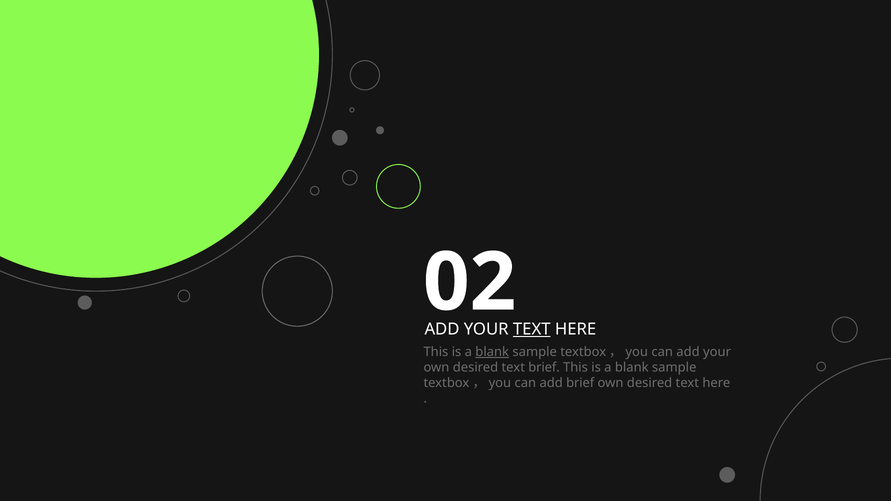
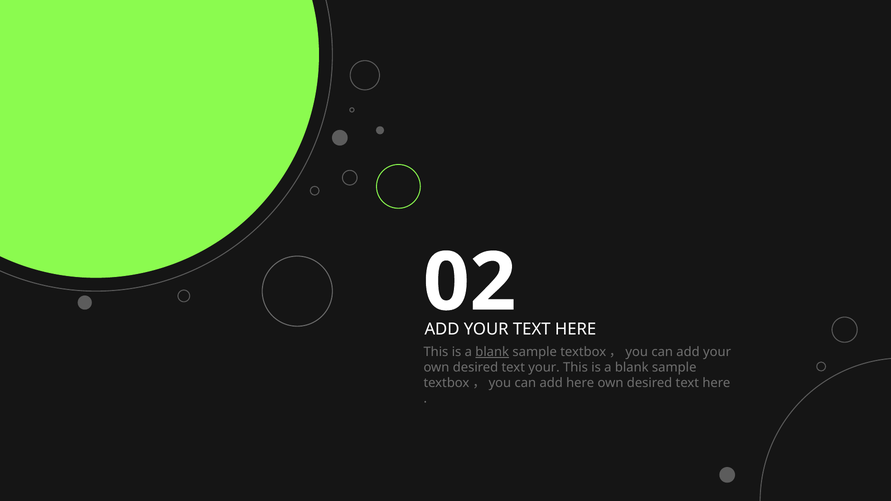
TEXT at (532, 330) underline: present -> none
text brief: brief -> your
add brief: brief -> here
